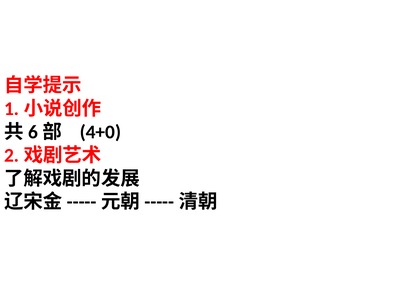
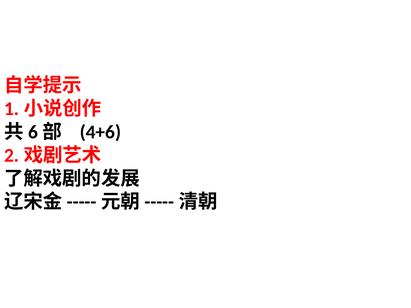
4+0: 4+0 -> 4+6
